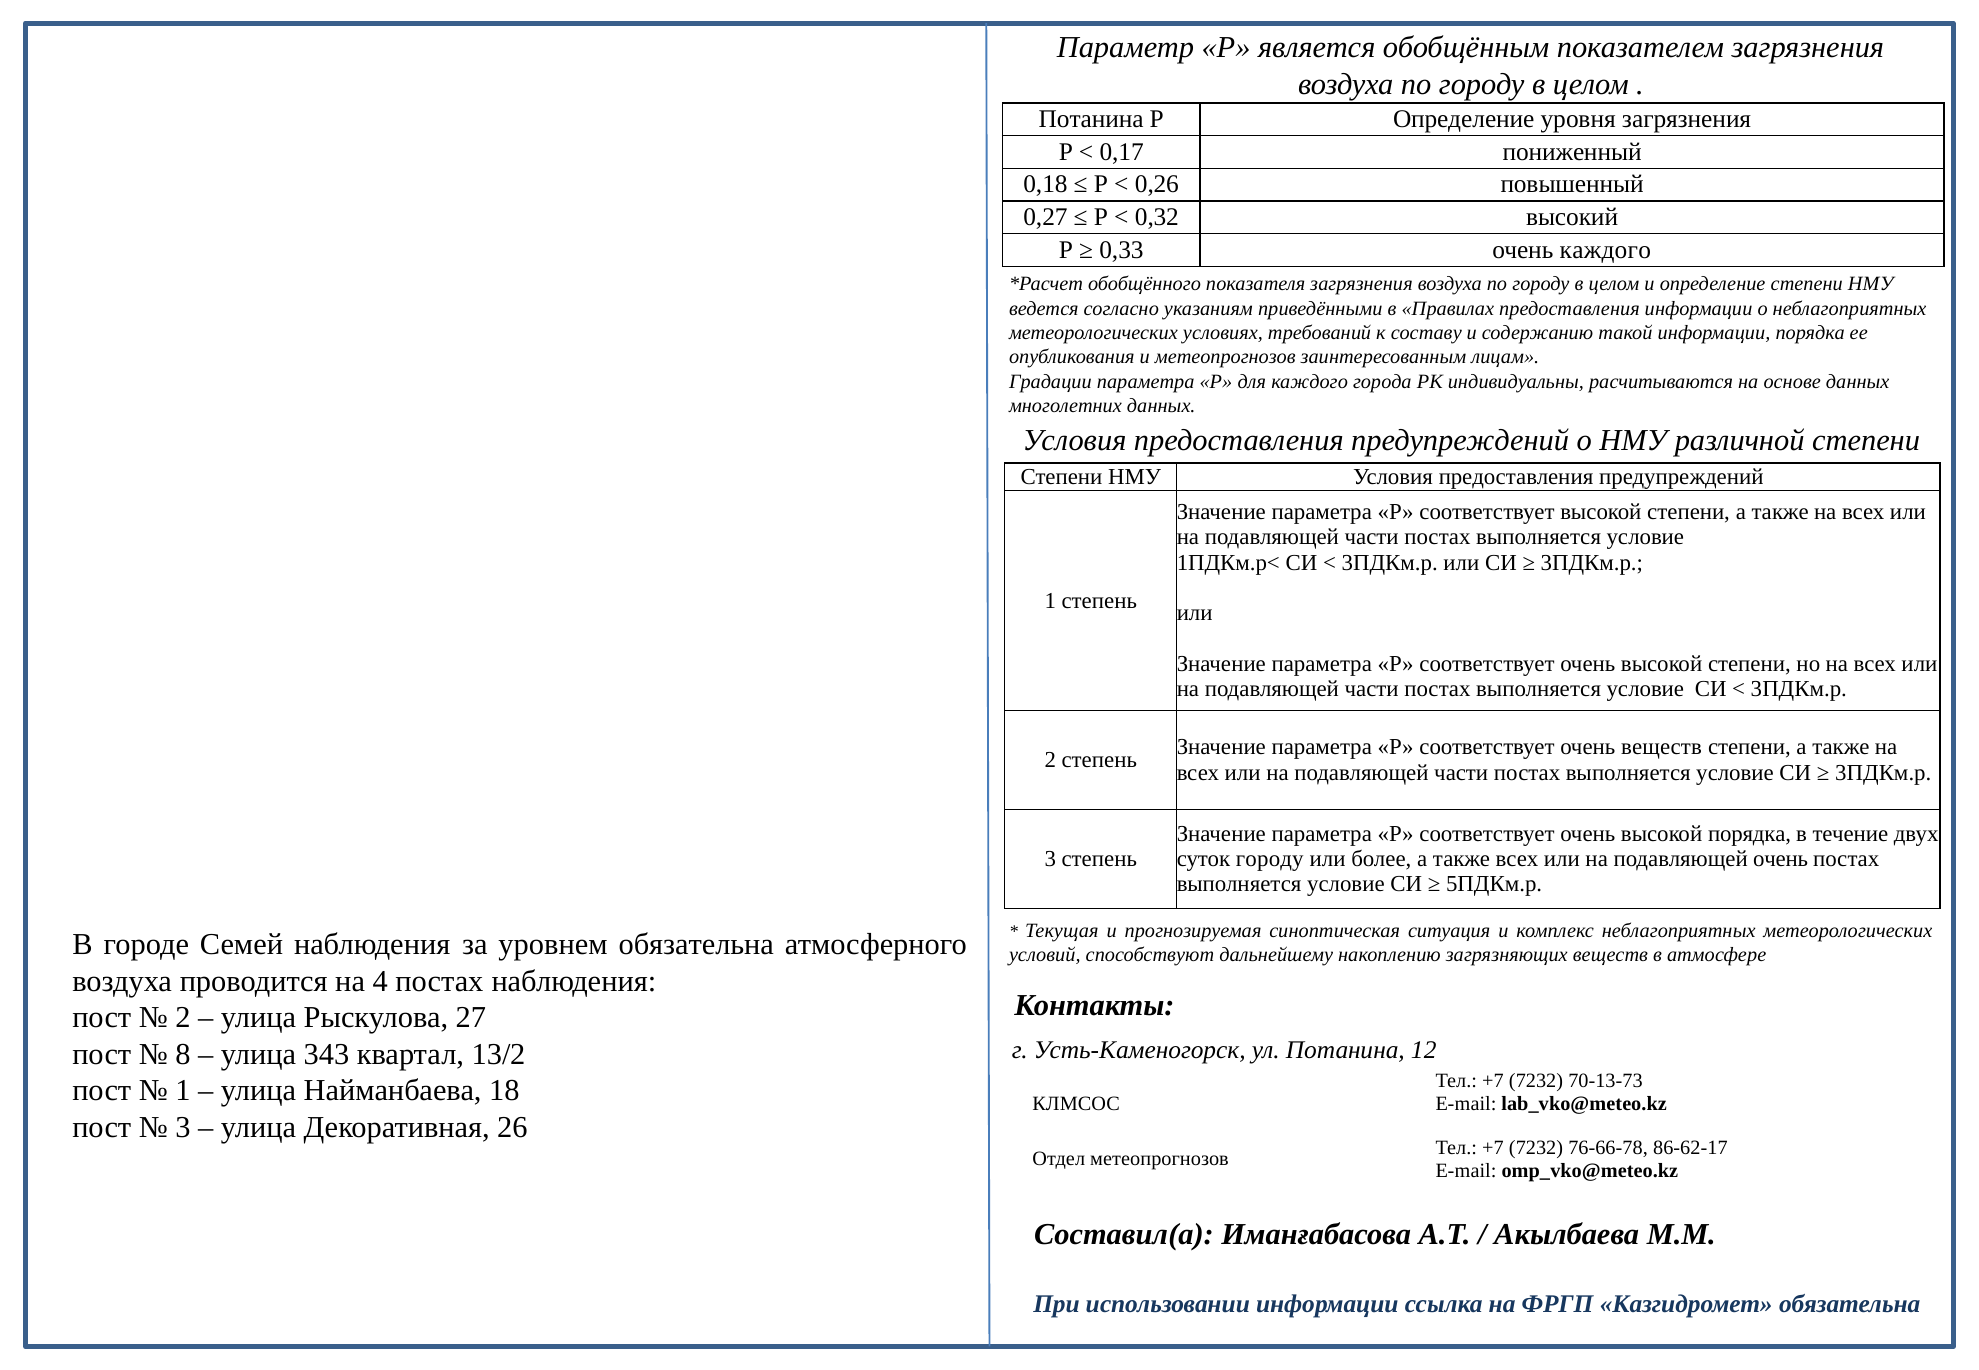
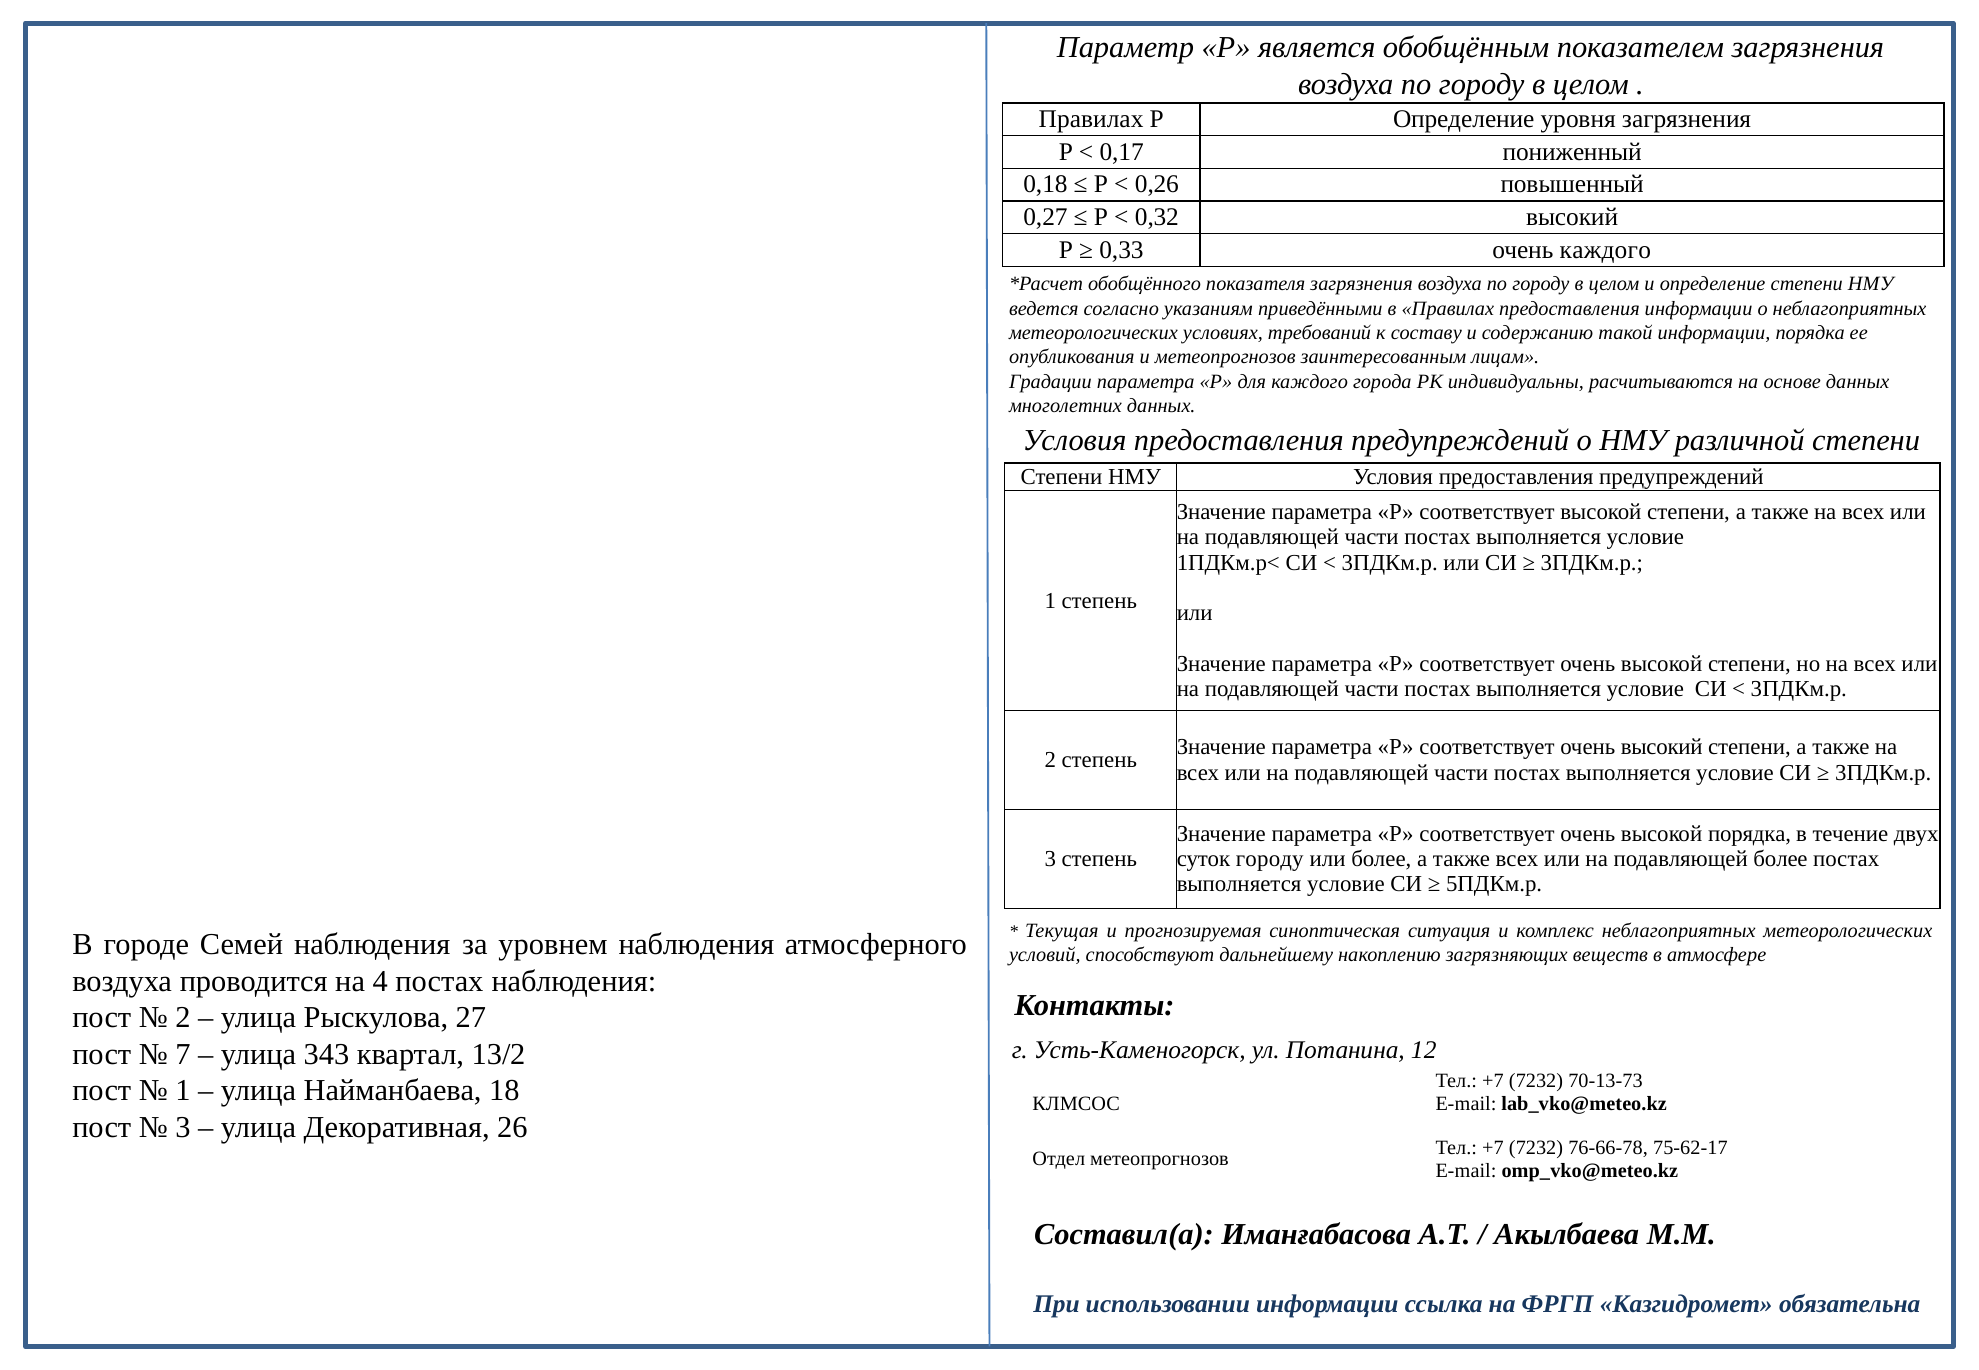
Потанина at (1091, 119): Потанина -> Правилах
очень веществ: веществ -> высокий
подавляющей очень: очень -> более
уровнем обязательна: обязательна -> наблюдения
8: 8 -> 7
86-62-17: 86-62-17 -> 75-62-17
